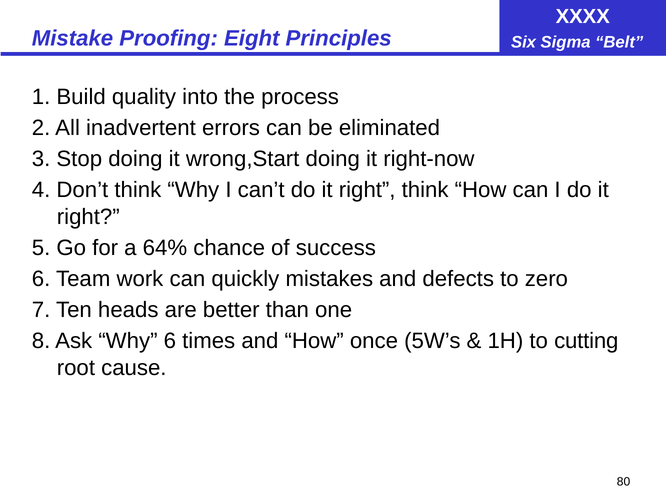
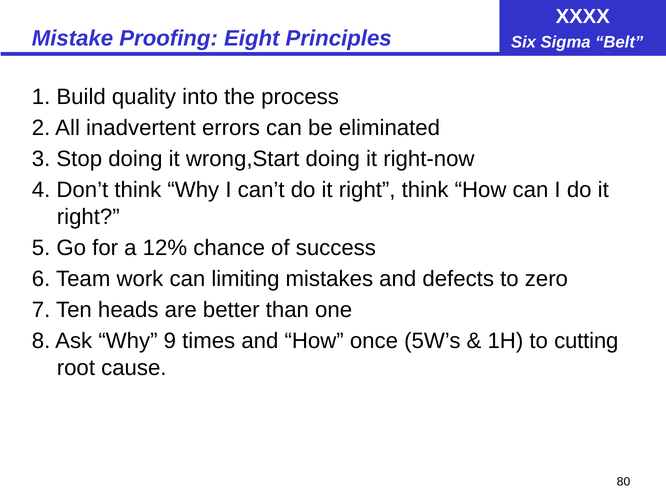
64%: 64% -> 12%
quickly: quickly -> limiting
Why 6: 6 -> 9
